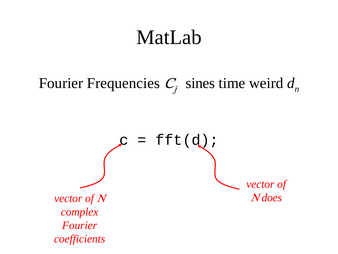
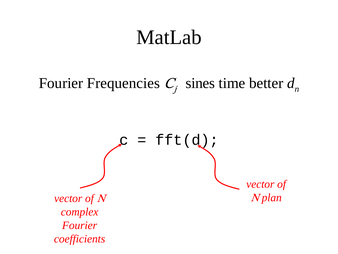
weird: weird -> better
does: does -> plan
